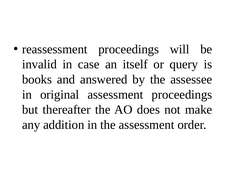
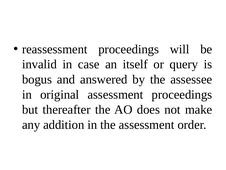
books: books -> bogus
